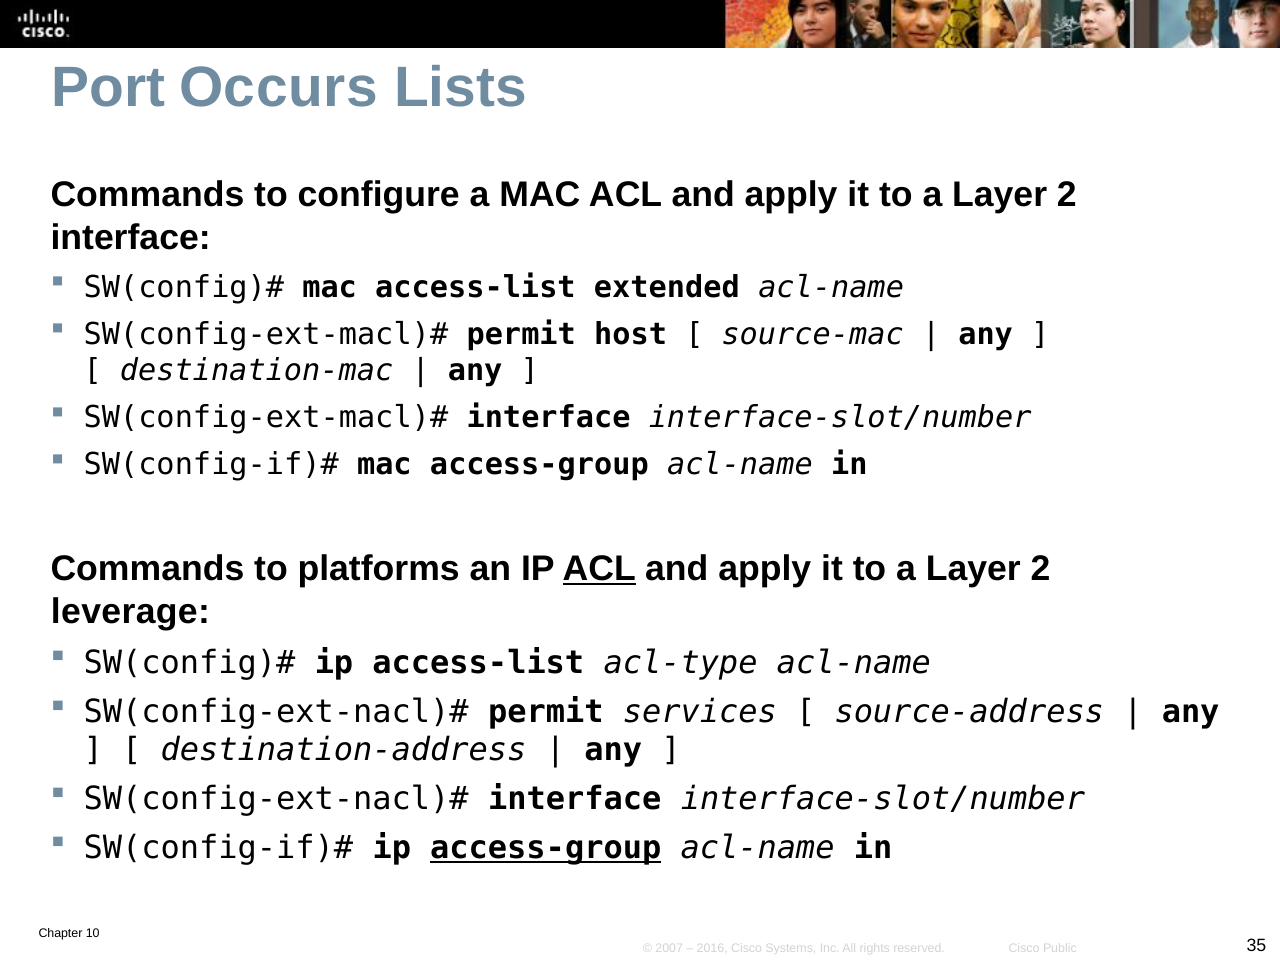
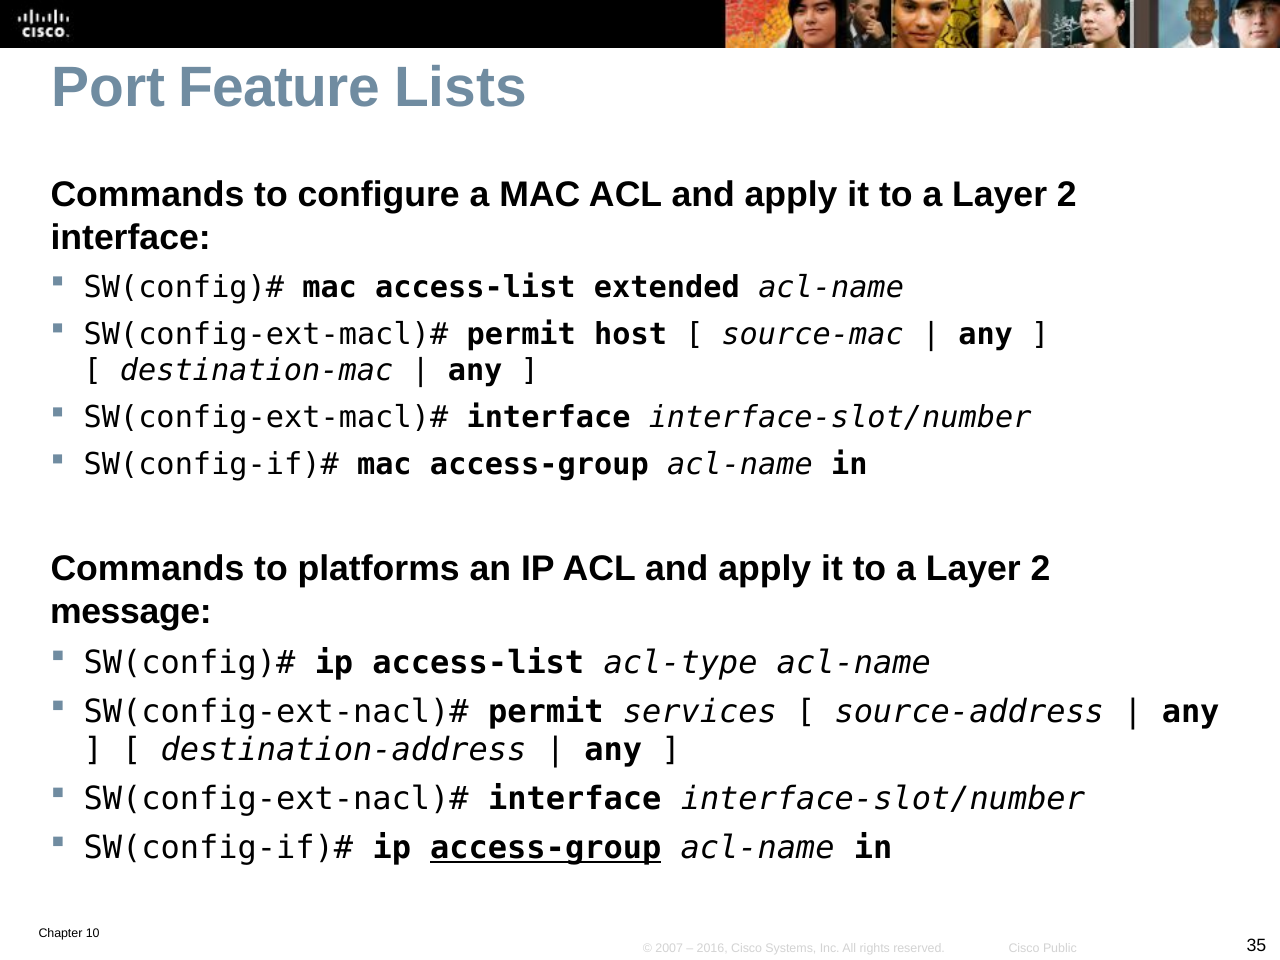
Occurs: Occurs -> Feature
ACL at (599, 569) underline: present -> none
leverage: leverage -> message
